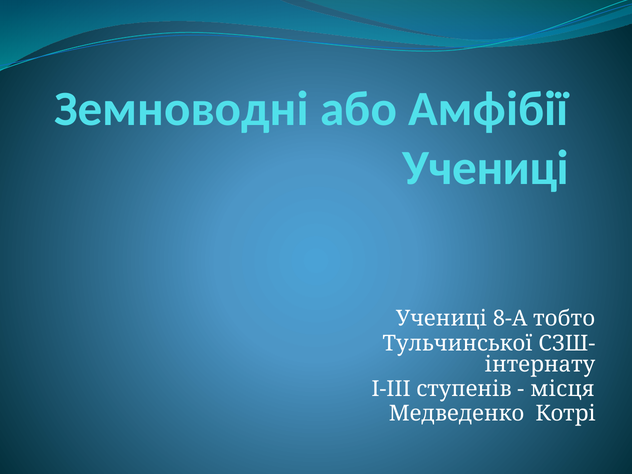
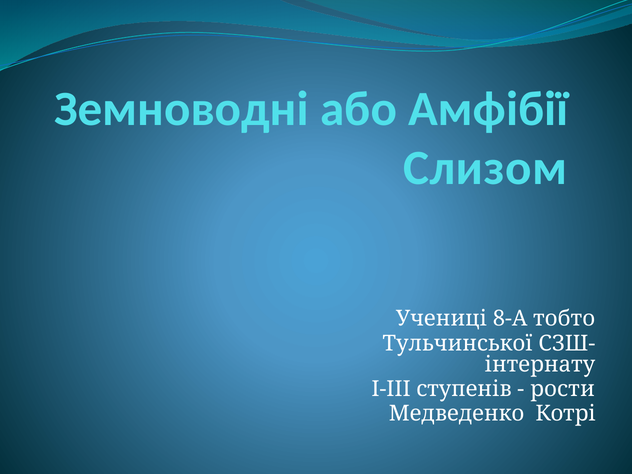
Учениці at (486, 168): Учениці -> Слизом
місця: місця -> рости
